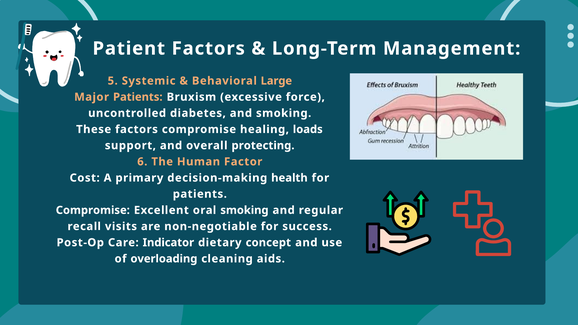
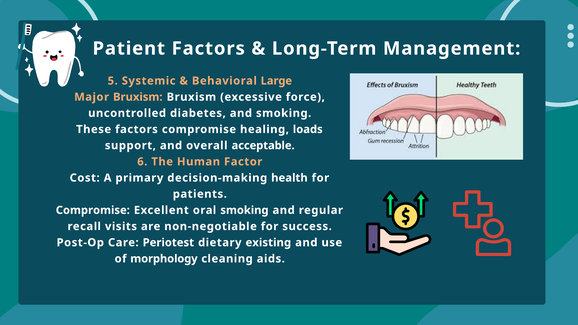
Major Patients: Patients -> Bruxism
protecting: protecting -> acceptable
Indicator: Indicator -> Periotest
concept: concept -> existing
overloading: overloading -> morphology
